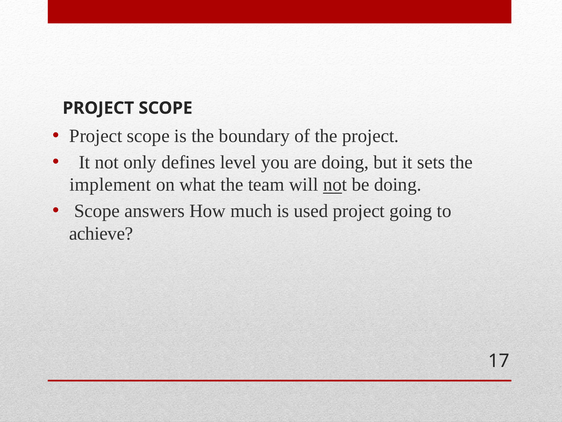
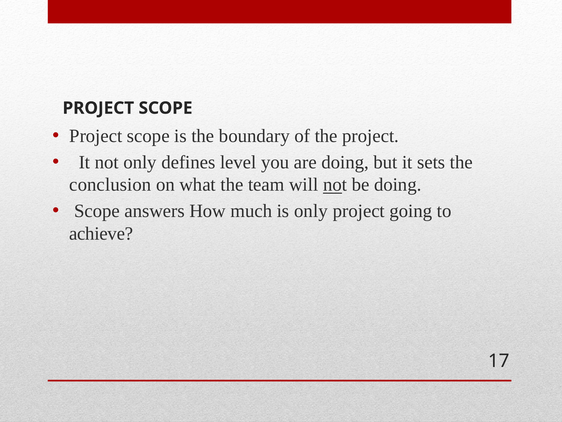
implement: implement -> conclusion
is used: used -> only
